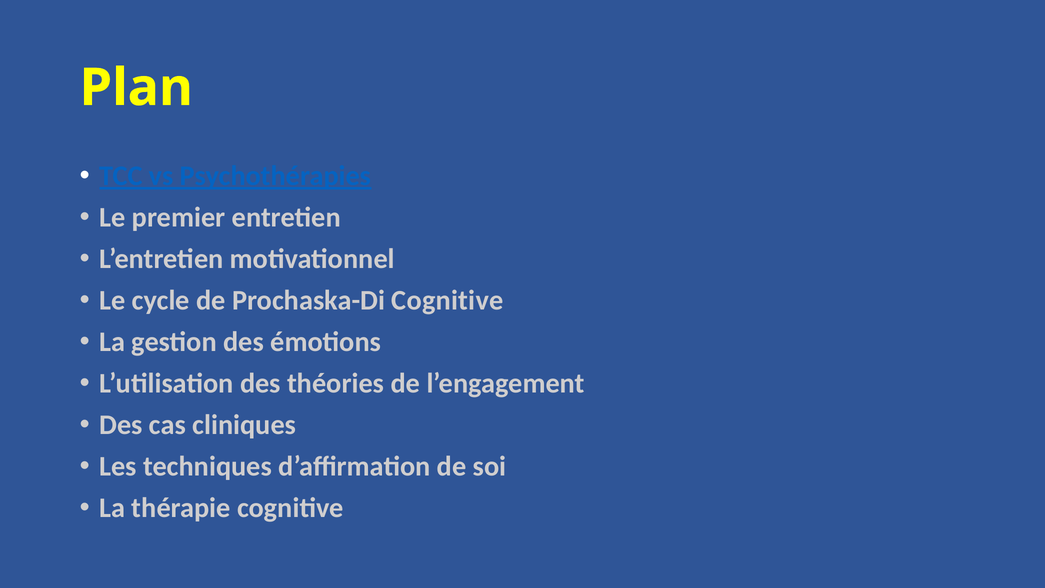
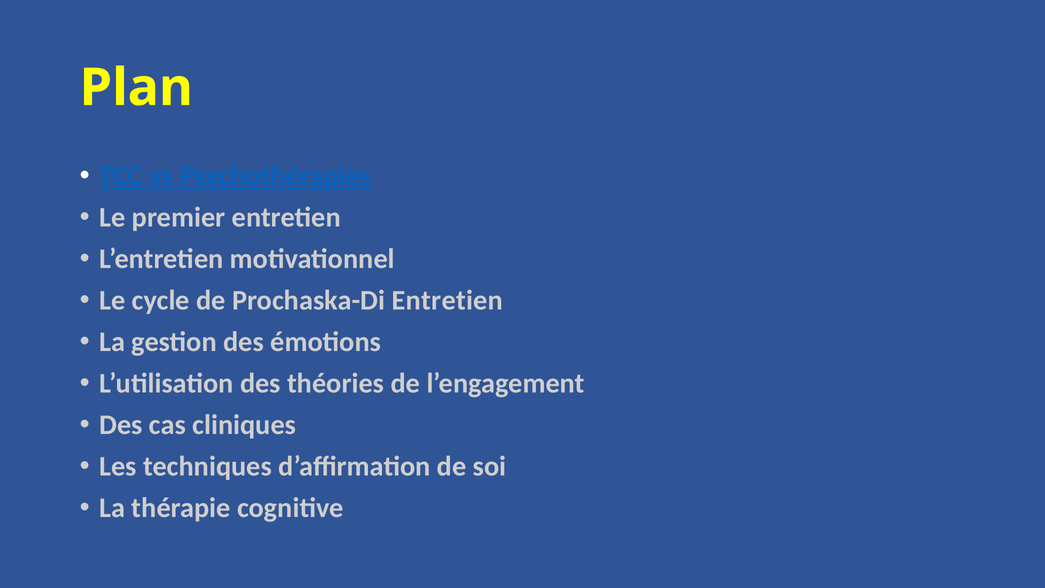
Prochaska-Di Cognitive: Cognitive -> Entretien
